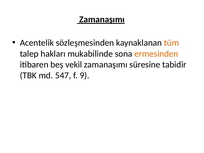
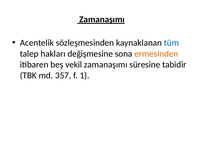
tüm colour: orange -> blue
mukabilinde: mukabilinde -> değişmesine
547: 547 -> 357
9: 9 -> 1
